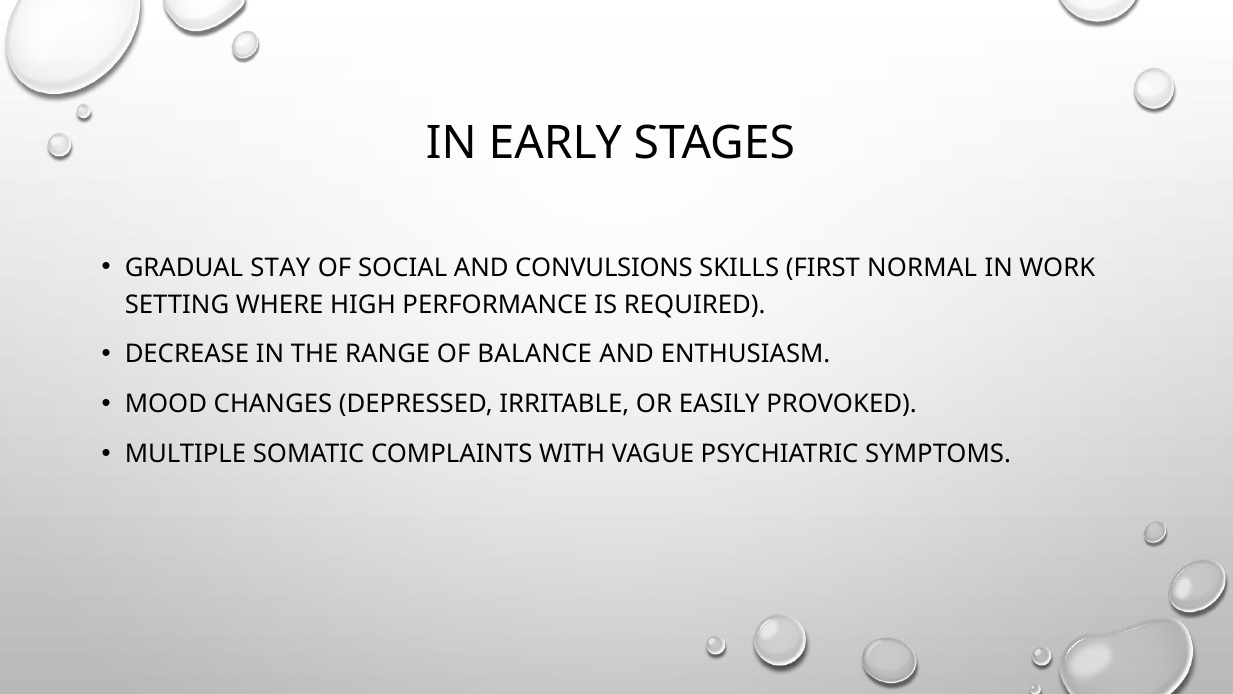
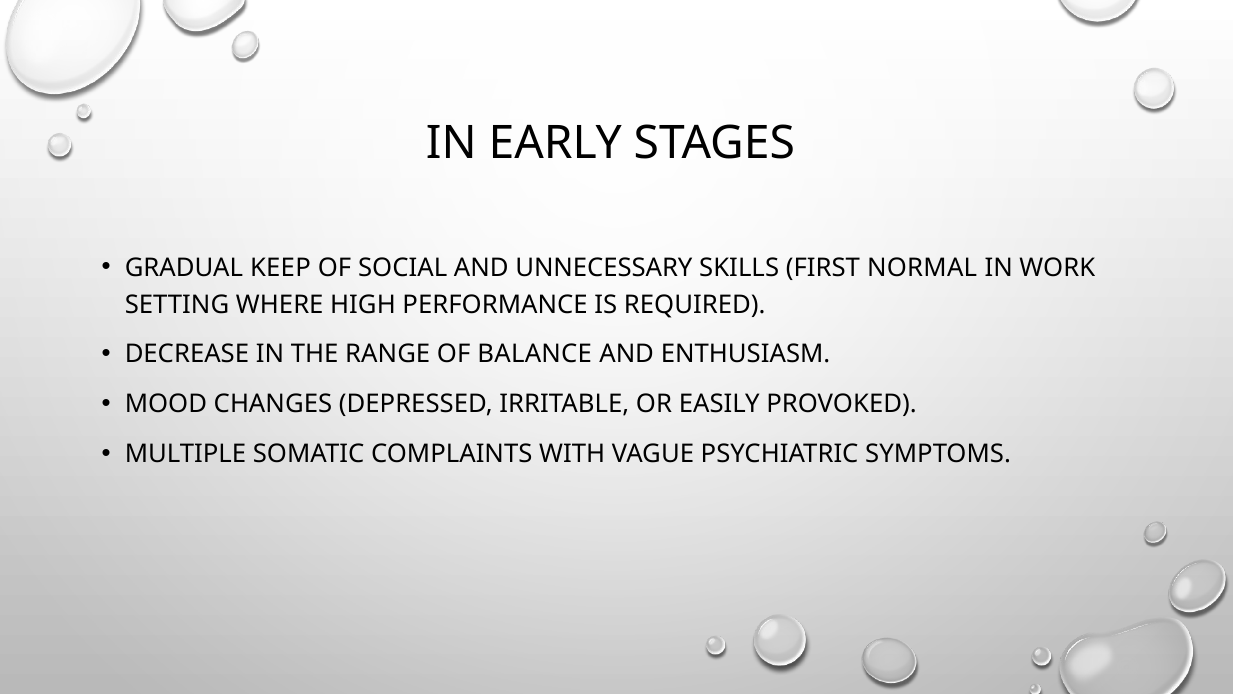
STAY: STAY -> KEEP
CONVULSIONS: CONVULSIONS -> UNNECESSARY
